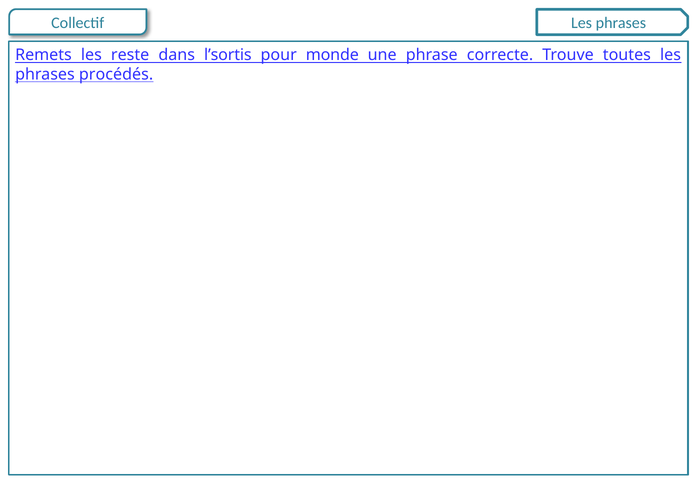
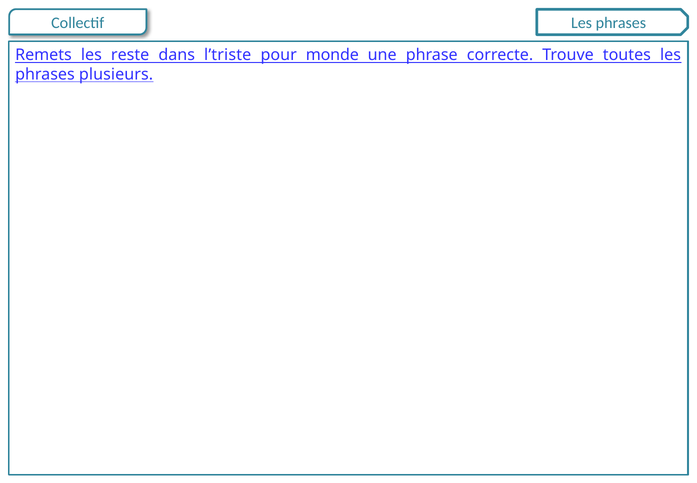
l’sortis: l’sortis -> l’triste
procédés: procédés -> plusieurs
